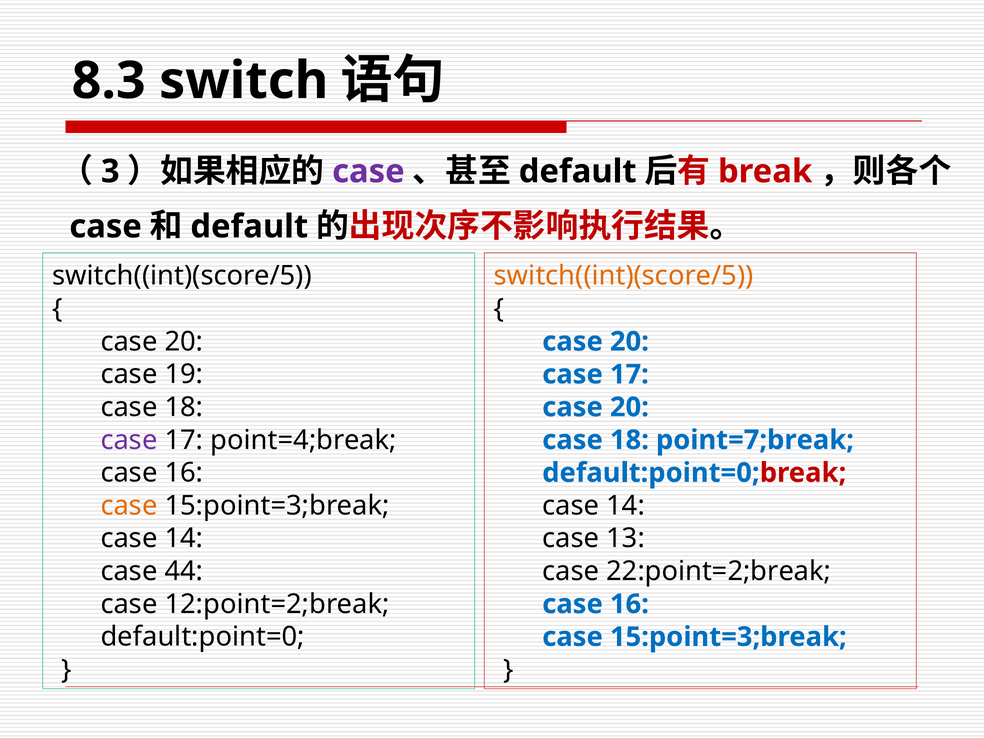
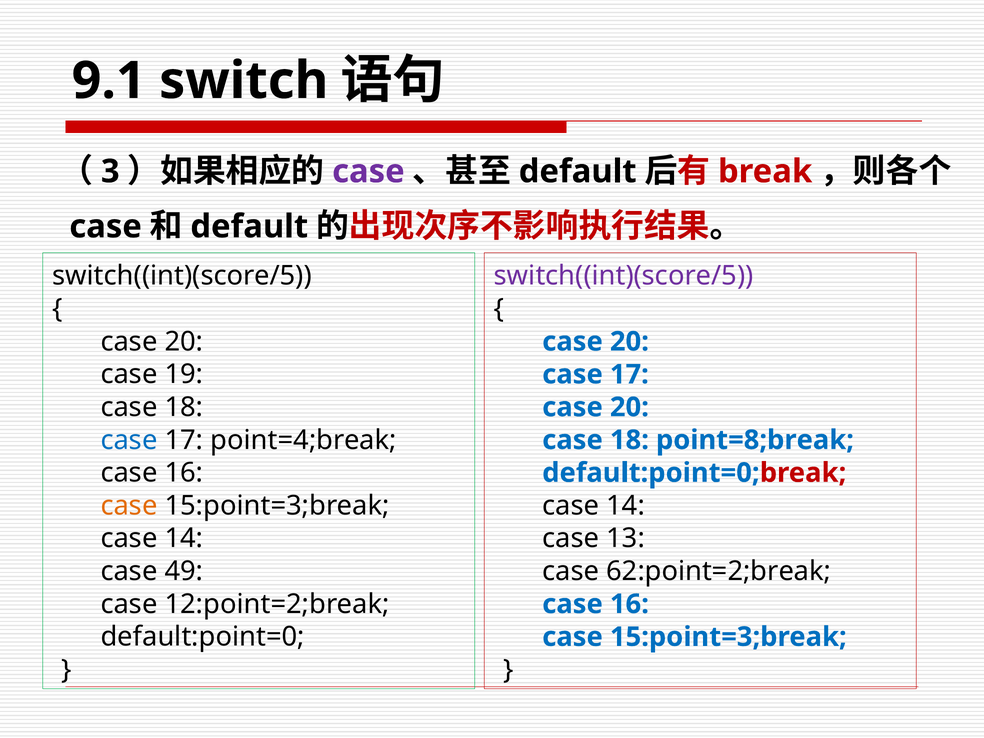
8.3: 8.3 -> 9.1
switch((int)(score/5 at (624, 276) colour: orange -> purple
case at (129, 440) colour: purple -> blue
point=7;break: point=7;break -> point=8;break
44: 44 -> 49
22:point=2;break: 22:point=2;break -> 62:point=2;break
